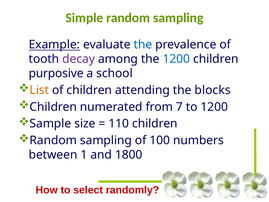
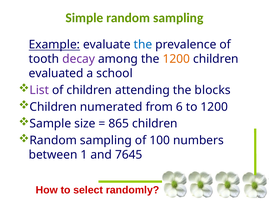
1200 at (176, 59) colour: blue -> orange
purposive: purposive -> evaluated
List colour: orange -> purple
7: 7 -> 6
110: 110 -> 865
1800: 1800 -> 7645
